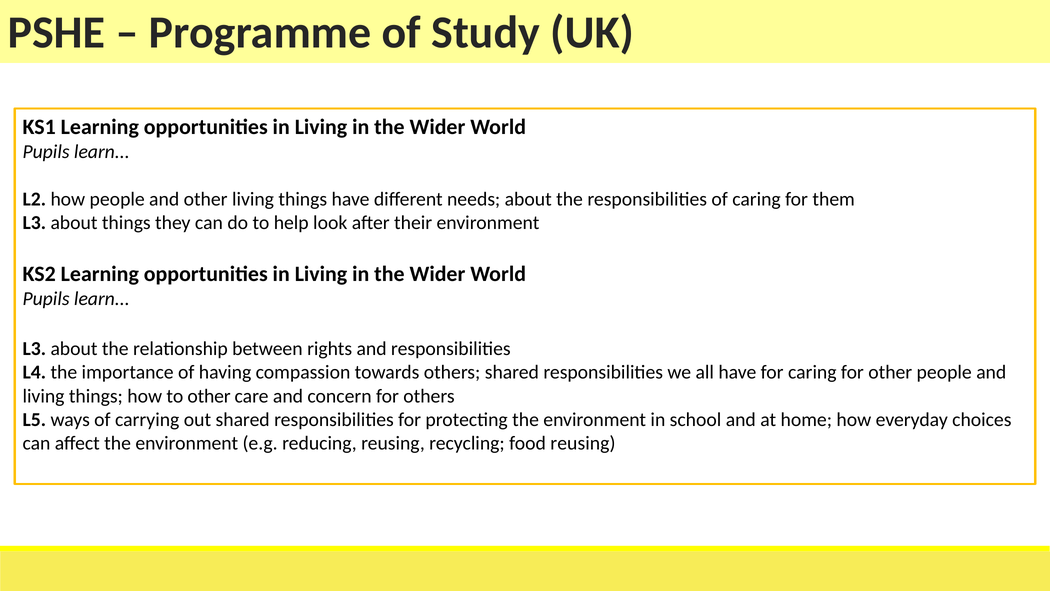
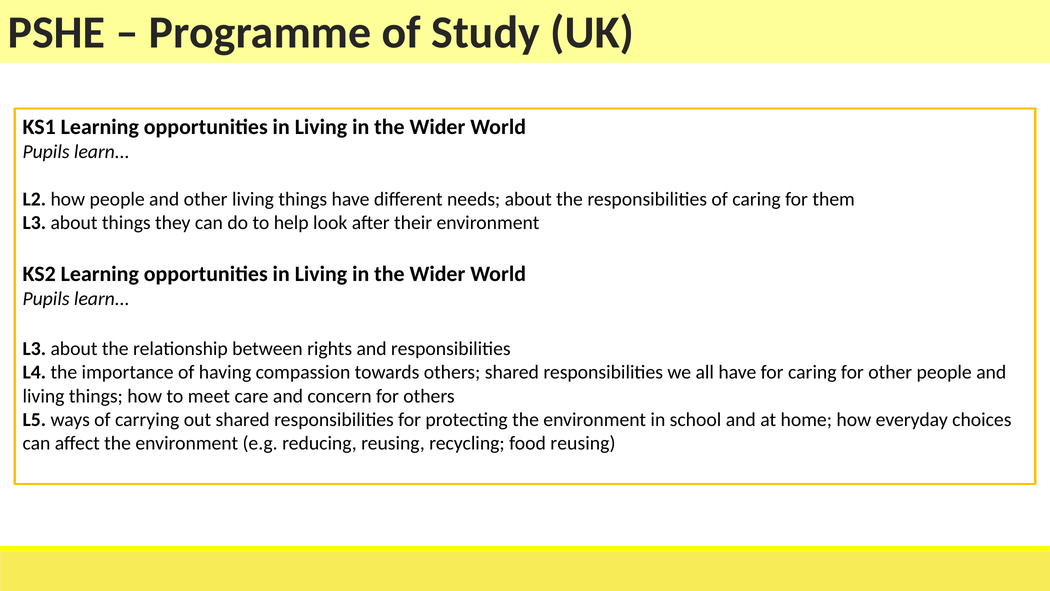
to other: other -> meet
